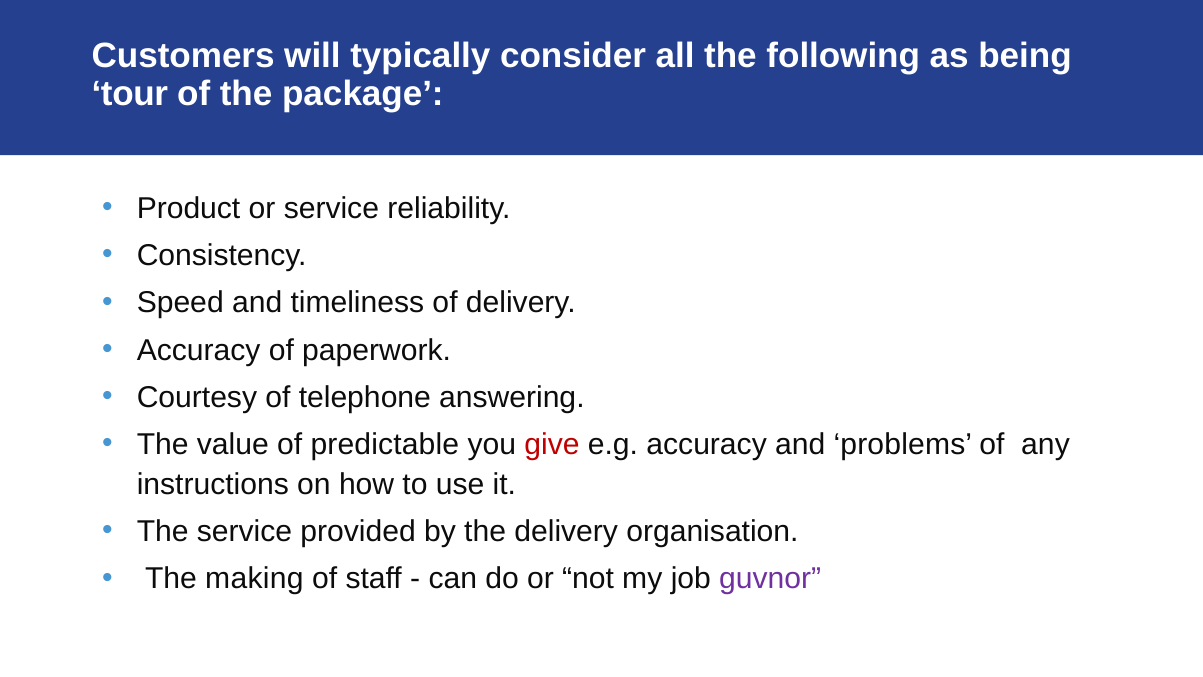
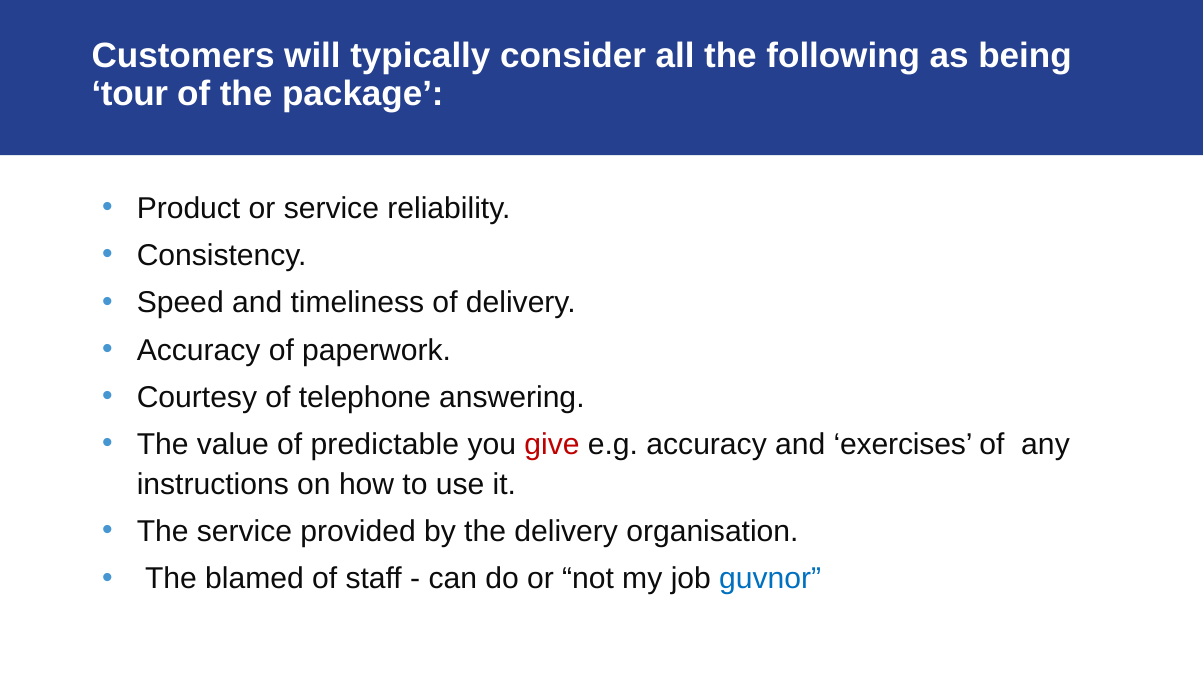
problems: problems -> exercises
making: making -> blamed
guvnor colour: purple -> blue
